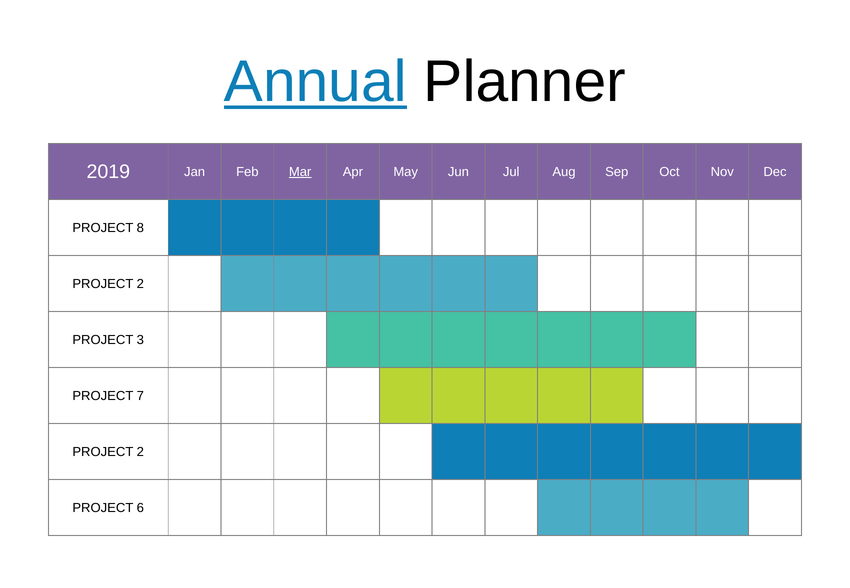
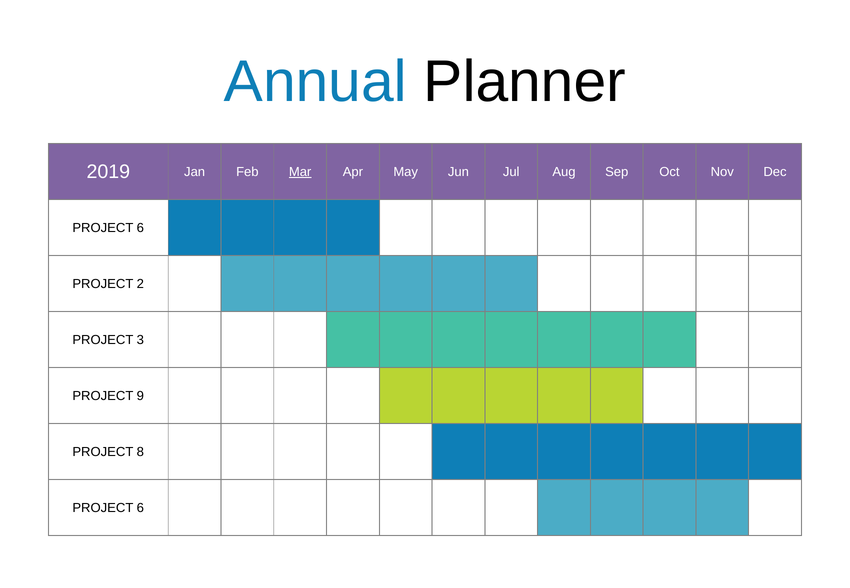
Annual underline: present -> none
8 at (140, 228): 8 -> 6
7: 7 -> 9
2 at (140, 452): 2 -> 8
